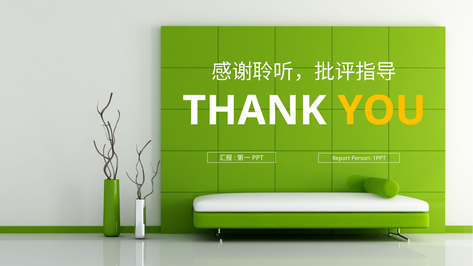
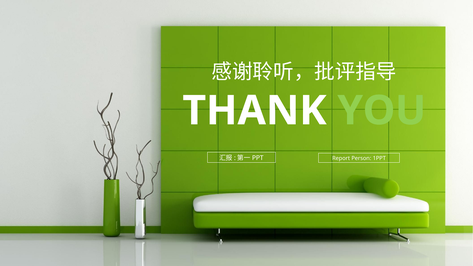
YOU colour: yellow -> light green
